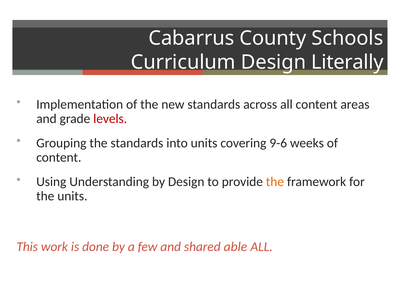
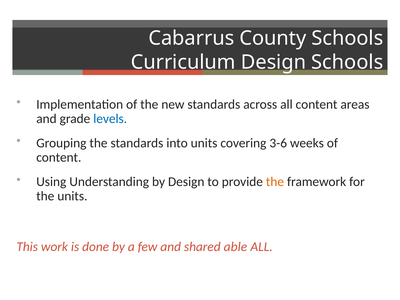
Design Literally: Literally -> Schools
levels colour: red -> blue
9-6: 9-6 -> 3-6
